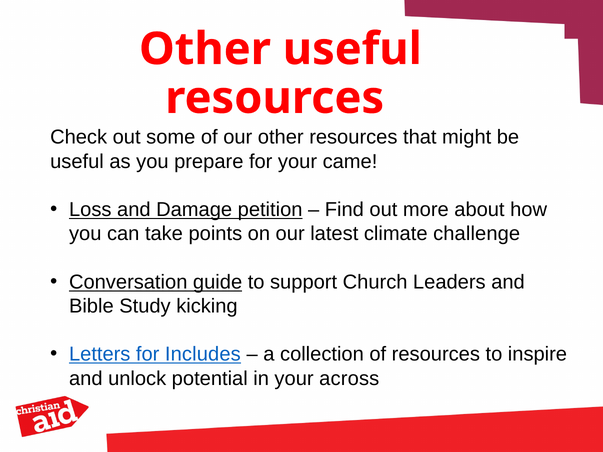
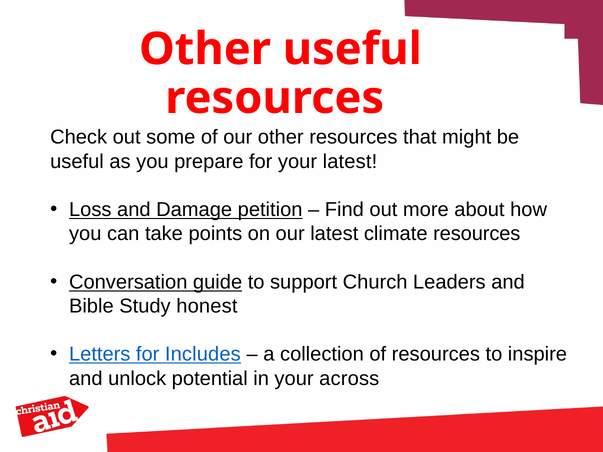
your came: came -> latest
climate challenge: challenge -> resources
kicking: kicking -> honest
